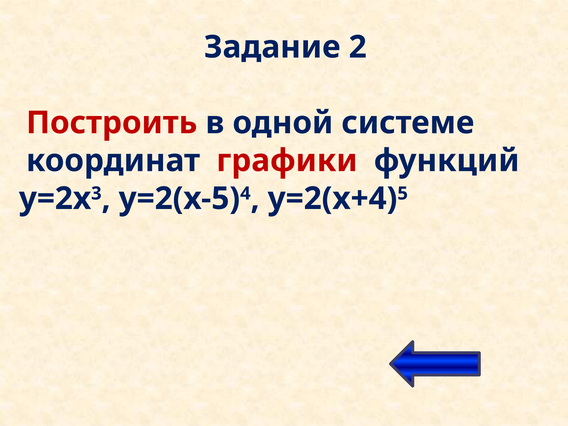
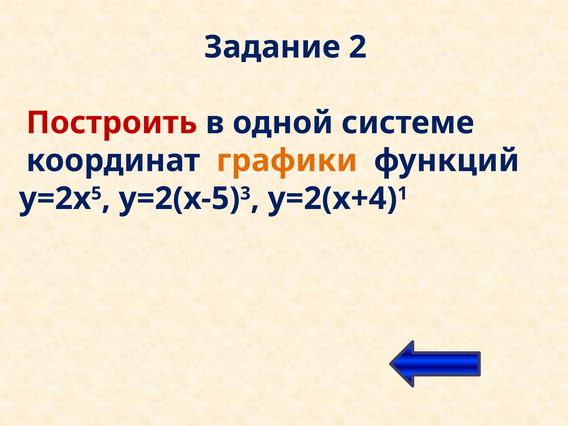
графики colour: red -> orange
3: 3 -> 5
4: 4 -> 3
5: 5 -> 1
